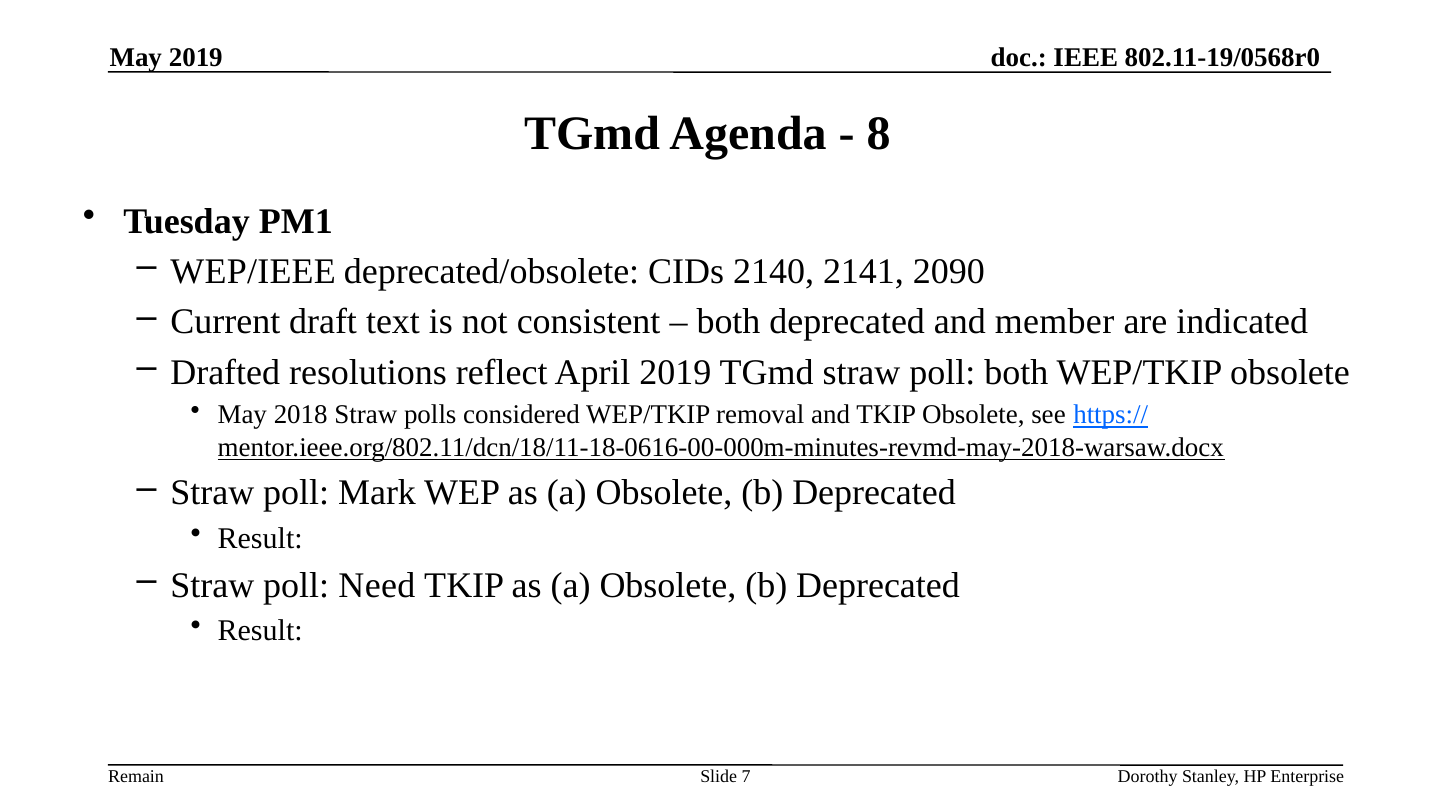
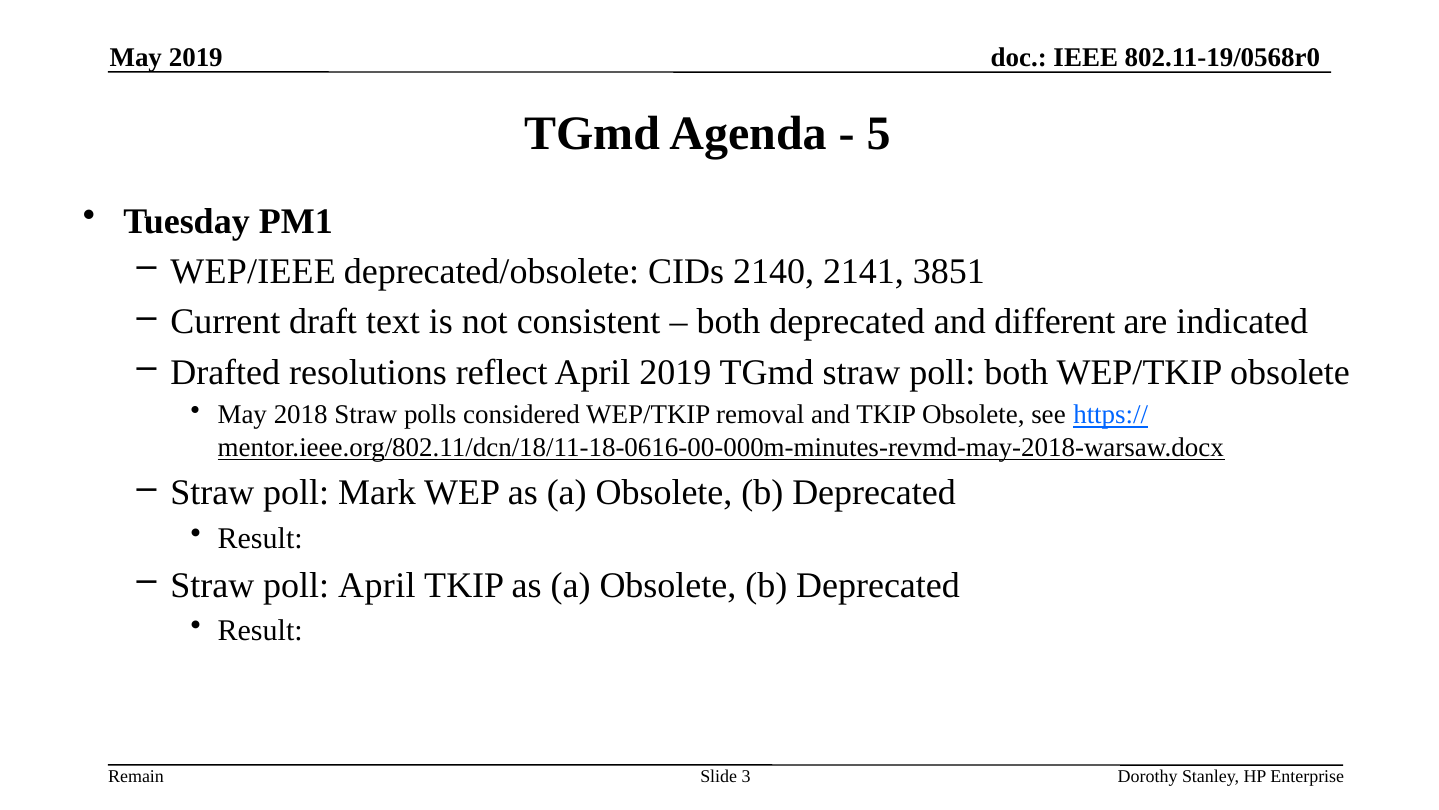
8: 8 -> 5
2090: 2090 -> 3851
member: member -> different
poll Need: Need -> April
7: 7 -> 3
